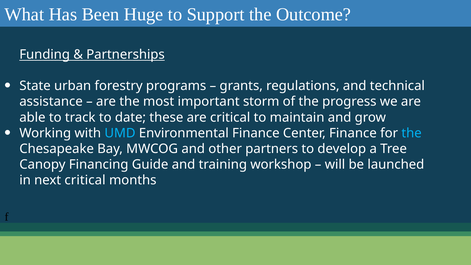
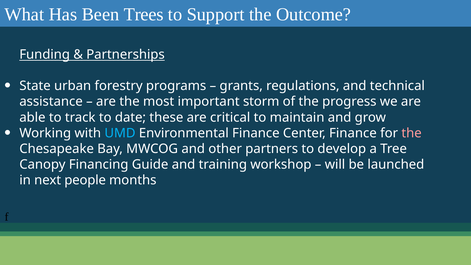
Huge: Huge -> Trees
the at (412, 133) colour: light blue -> pink
next critical: critical -> people
